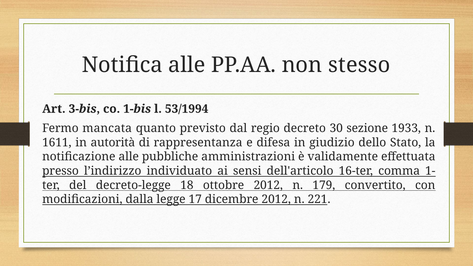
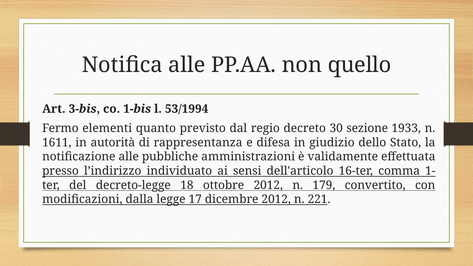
stesso: stesso -> quello
mancata: mancata -> elementi
